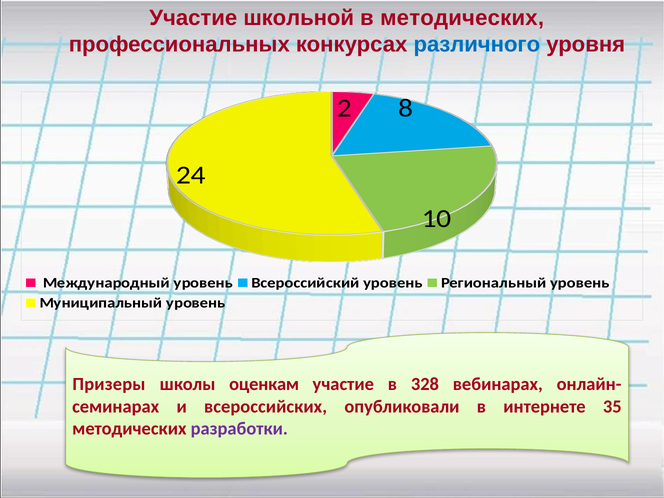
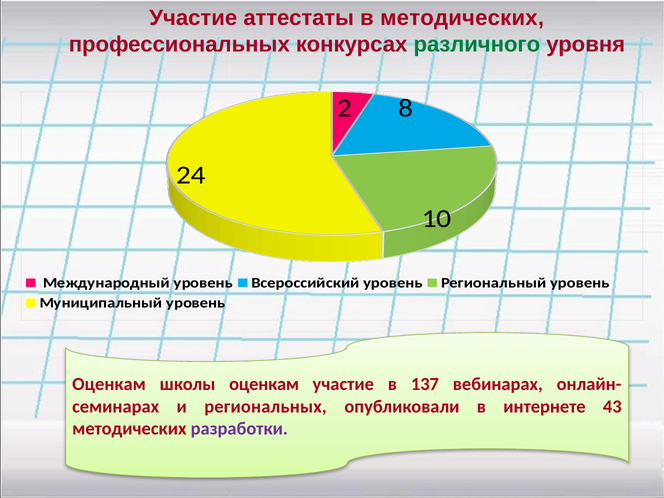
школьной: школьной -> аттестаты
различного colour: blue -> green
Призеры at (109, 384): Призеры -> Оценкам
328: 328 -> 137
всероссийских: всероссийских -> региональных
35: 35 -> 43
